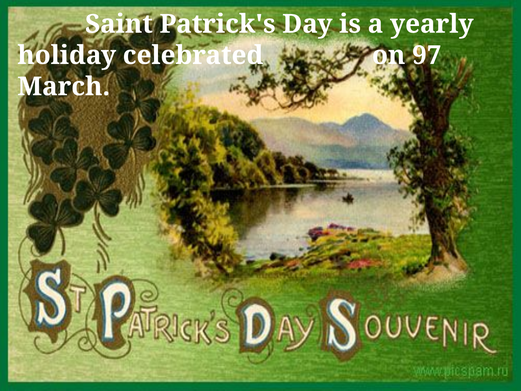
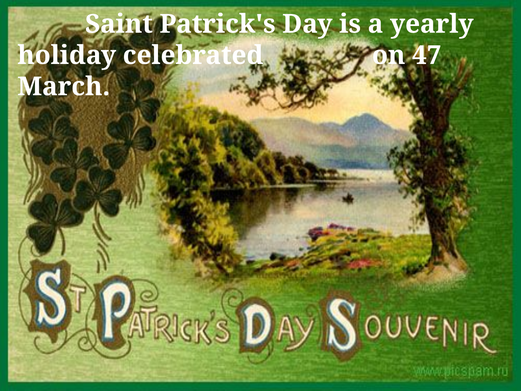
97: 97 -> 47
